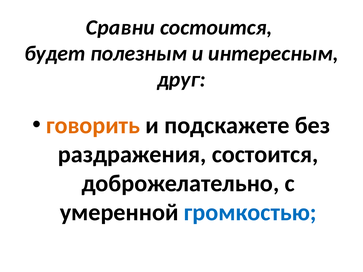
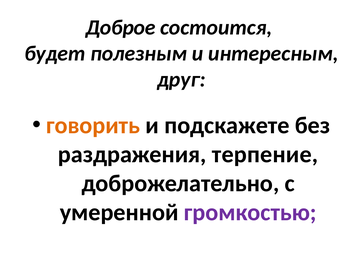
Сравни: Сравни -> Доброе
раздражения состоится: состоится -> терпение
громкостью colour: blue -> purple
